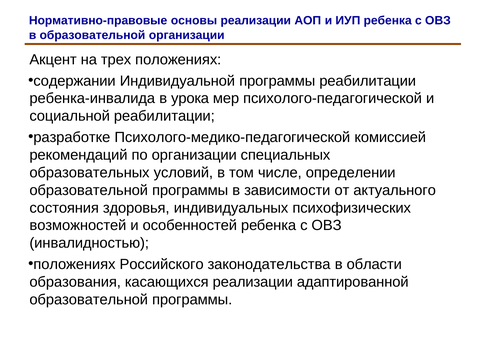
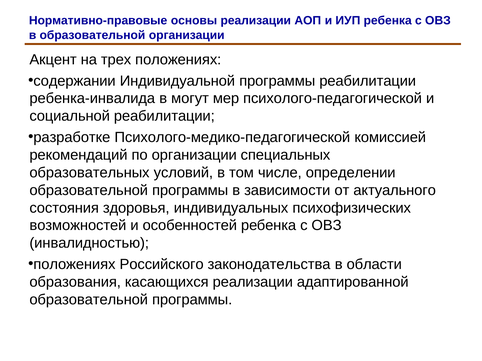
урока: урока -> могут
